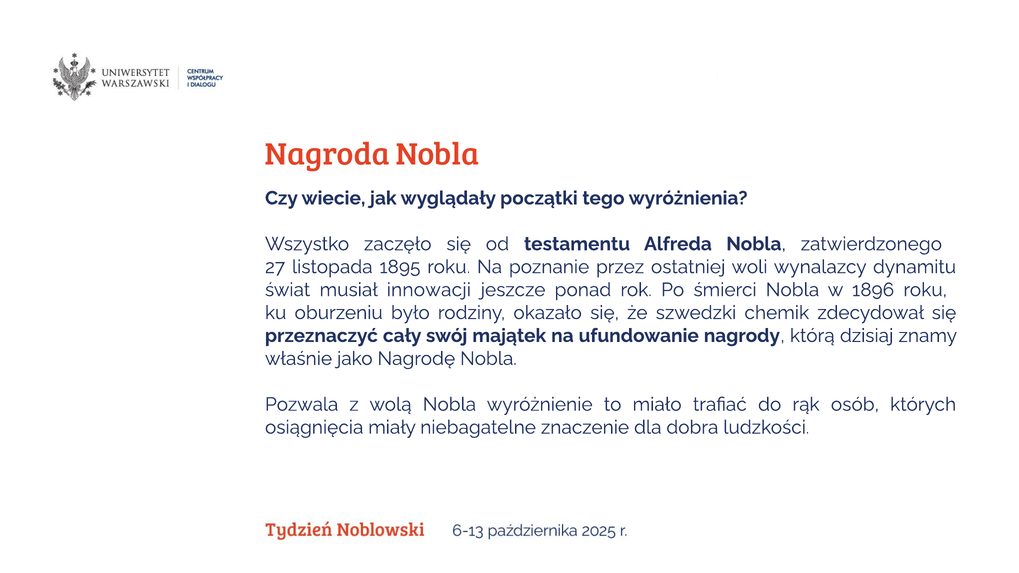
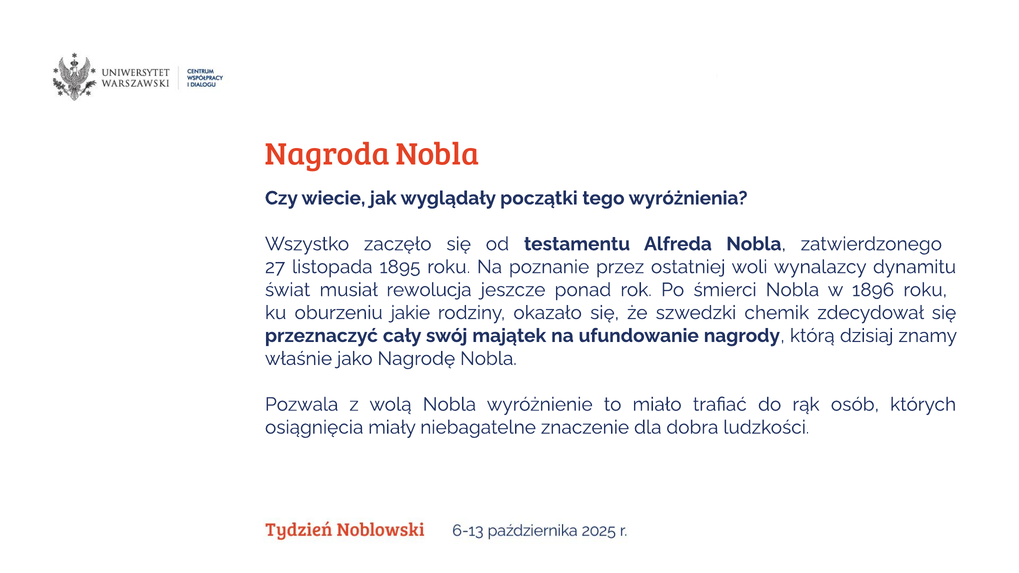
innowacji: innowacji -> rewolucja
było: było -> jakie
